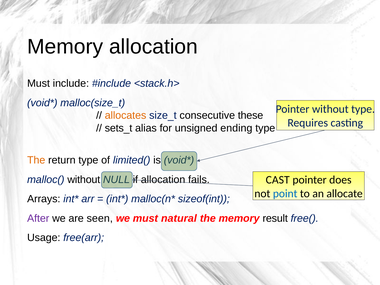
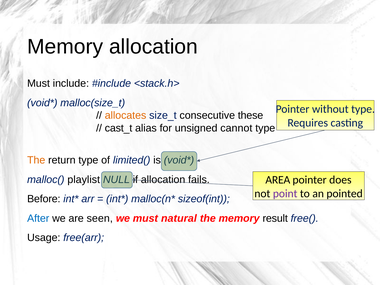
sets_t: sets_t -> cast_t
ending: ending -> cannot
malloc( without: without -> playlist
CAST: CAST -> AREA
point colour: blue -> purple
allocate: allocate -> pointed
Arrays: Arrays -> Before
After colour: purple -> blue
